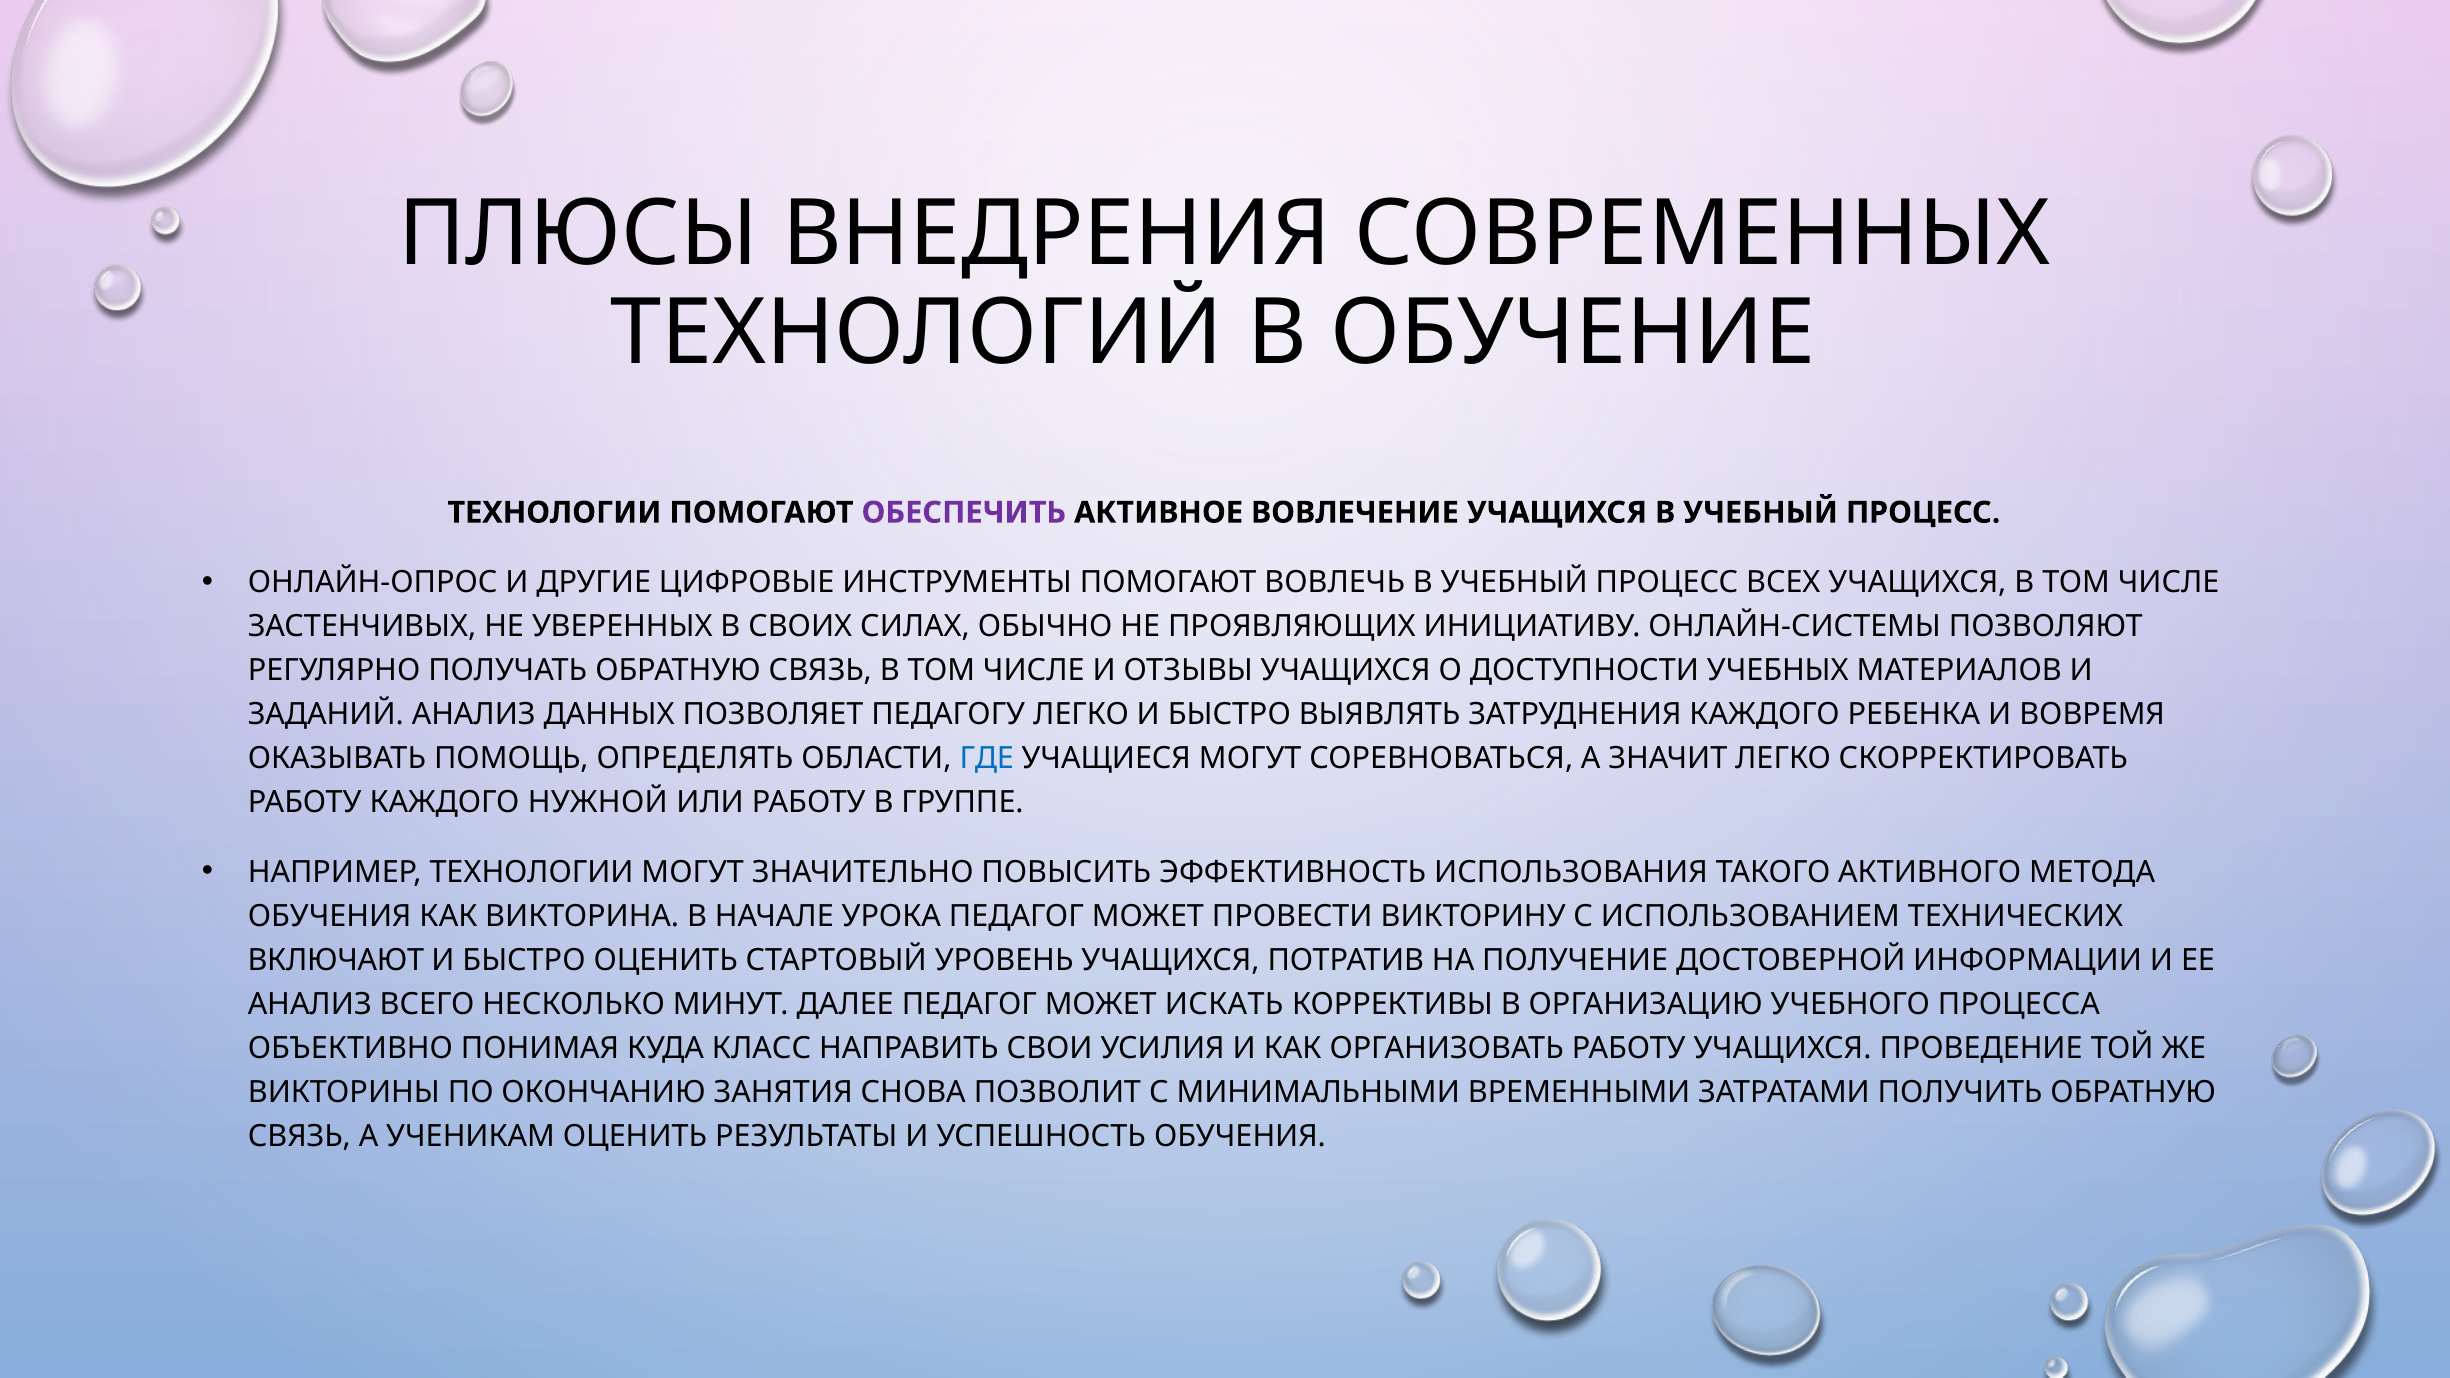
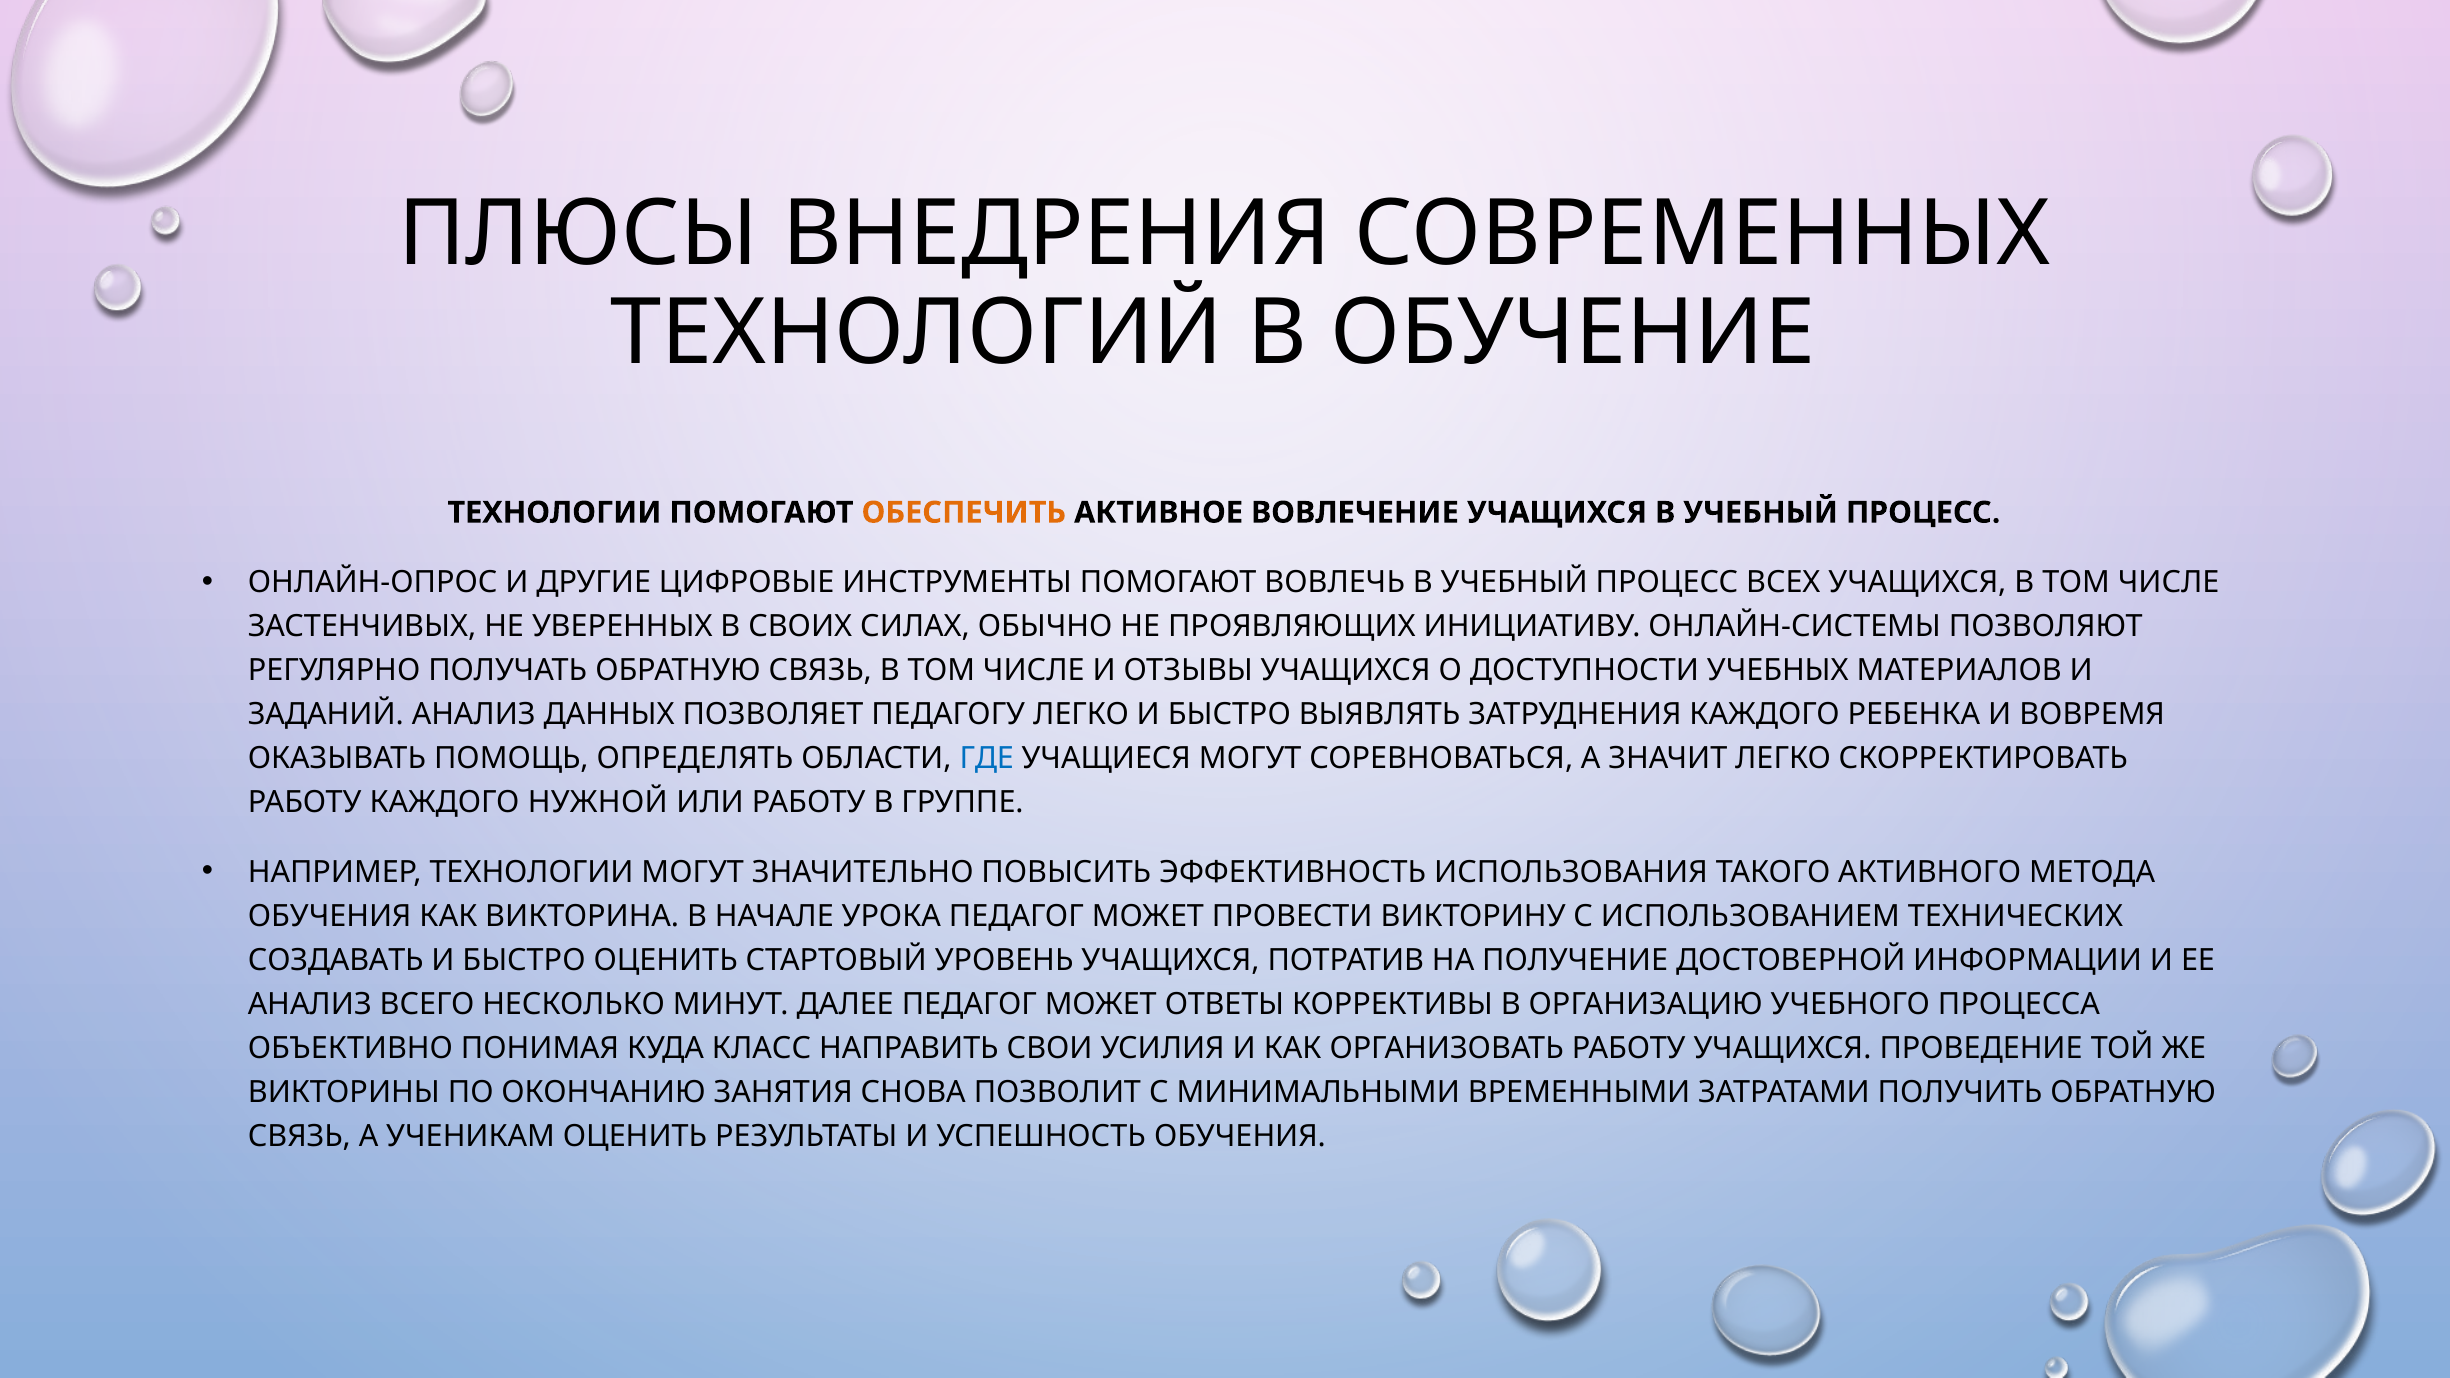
ОБЕСПЕЧИТЬ colour: purple -> orange
ВКЛЮЧАЮТ: ВКЛЮЧАЮТ -> СОЗДАВАТЬ
ИСКАТЬ: ИСКАТЬ -> ОТВЕТЫ
